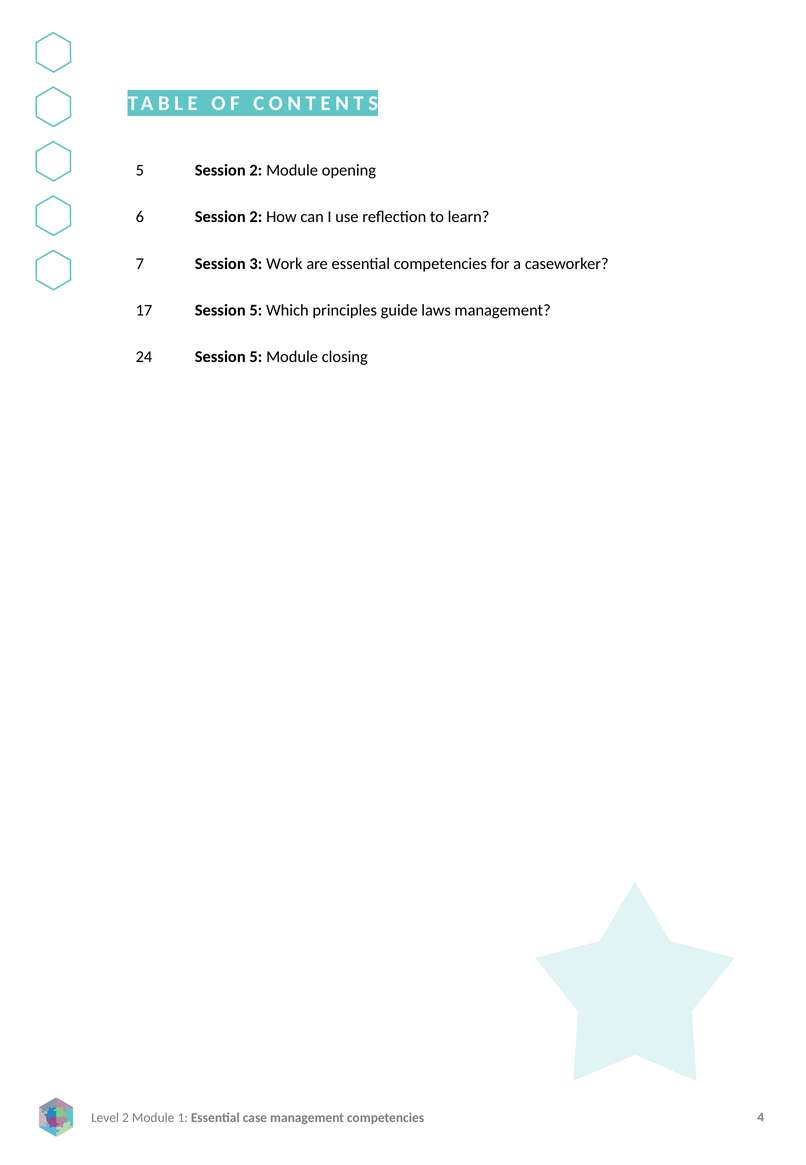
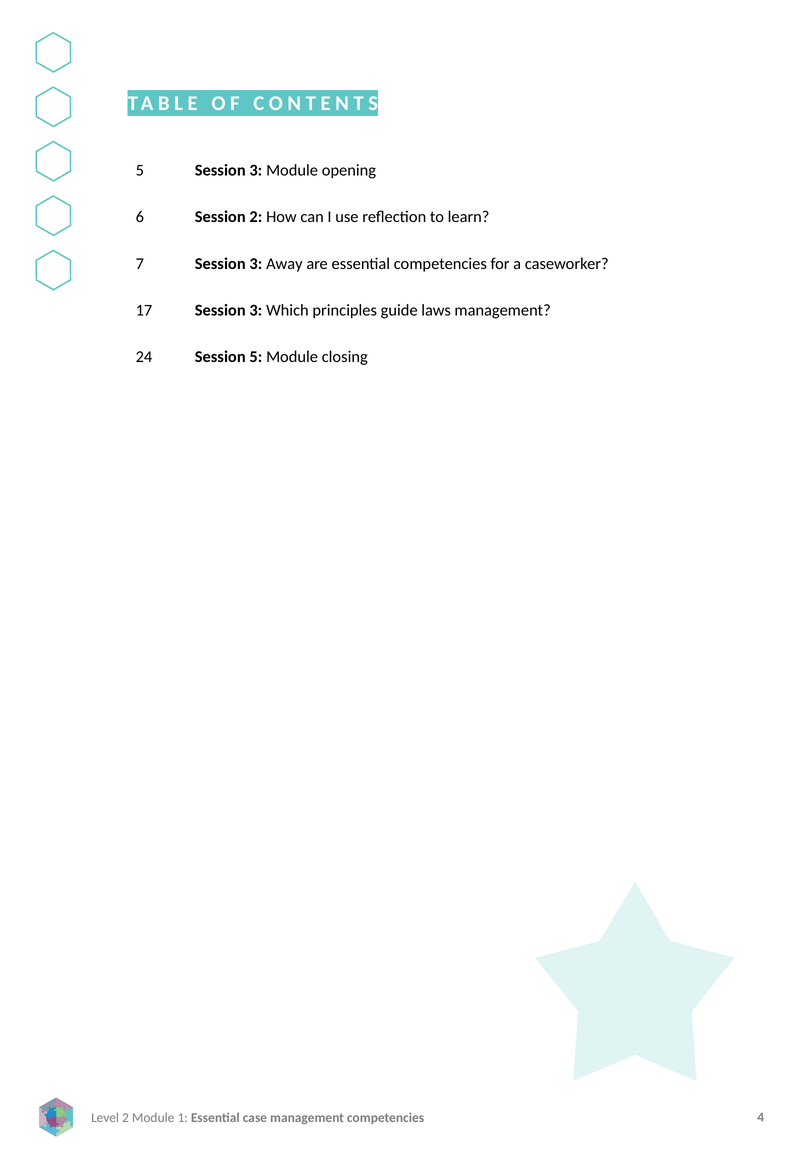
2 at (256, 170): 2 -> 3
Work: Work -> Away
5 at (256, 310): 5 -> 3
